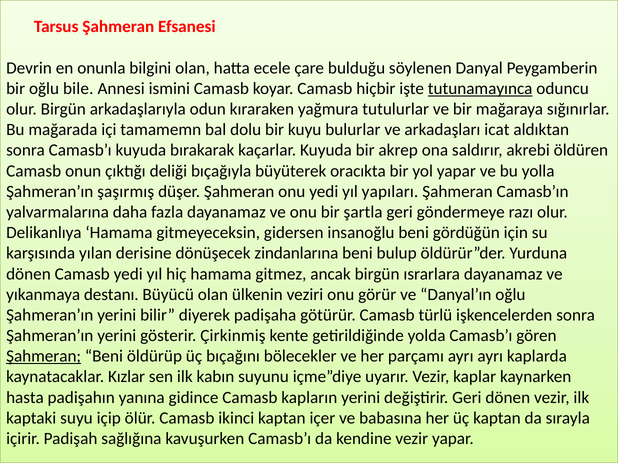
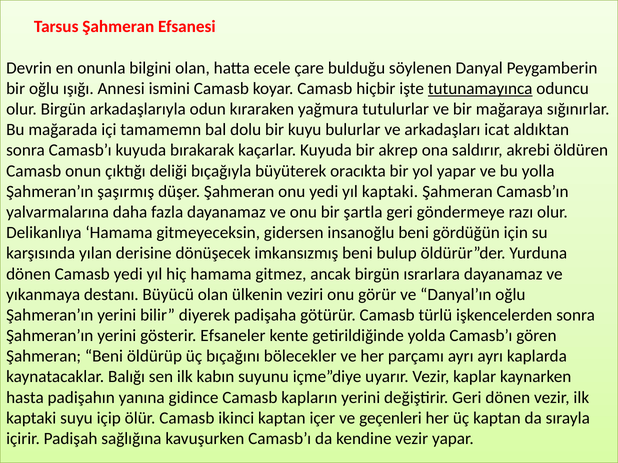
bile: bile -> ışığı
yıl yapıları: yapıları -> kaptaki
zindanlarına: zindanlarına -> imkansızmış
Çirkinmiş: Çirkinmiş -> Efsaneler
Şahmeran at (44, 357) underline: present -> none
Kızlar: Kızlar -> Balığı
babasına: babasına -> geçenleri
